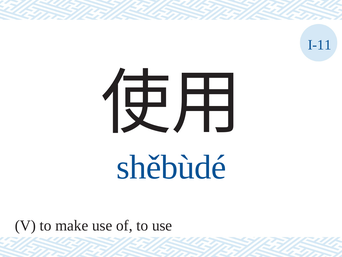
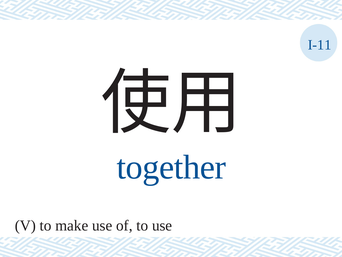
shěbùdé: shěbùdé -> together
